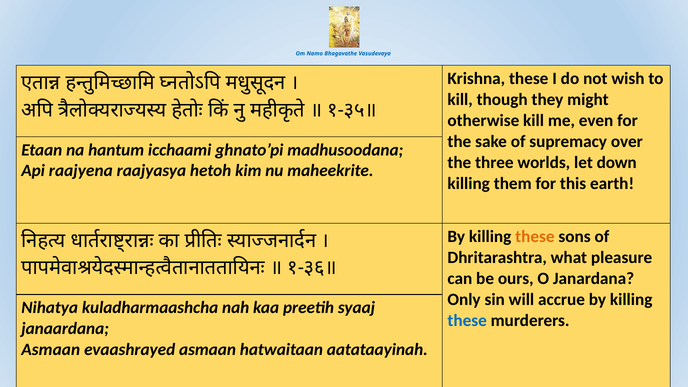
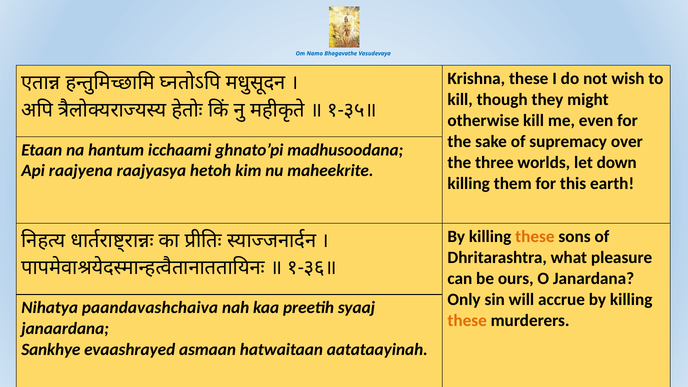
kuladharmaashcha: kuladharmaashcha -> paandavashchaiva
these at (467, 320) colour: blue -> orange
Asmaan at (51, 350): Asmaan -> Sankhye
